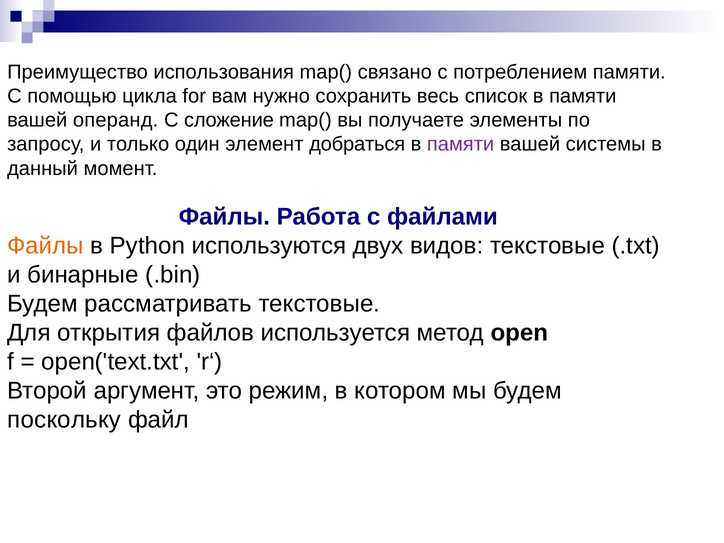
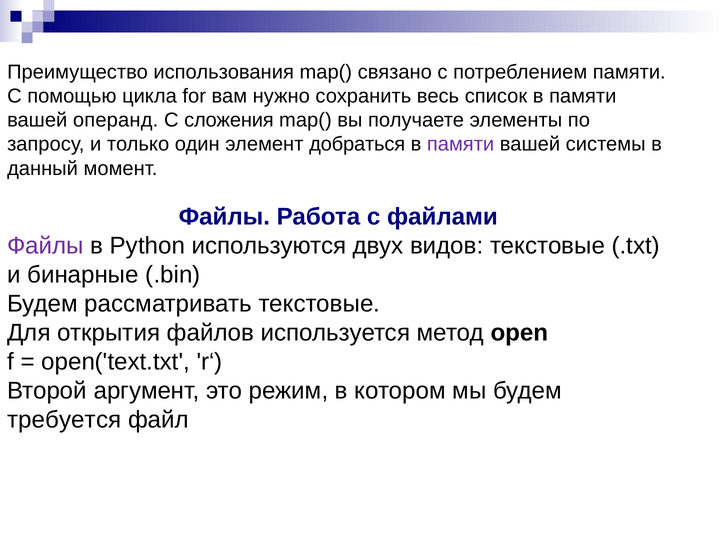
сложение: сложение -> сложения
Файлы at (45, 246) colour: orange -> purple
поскольку: поскольку -> требуется
